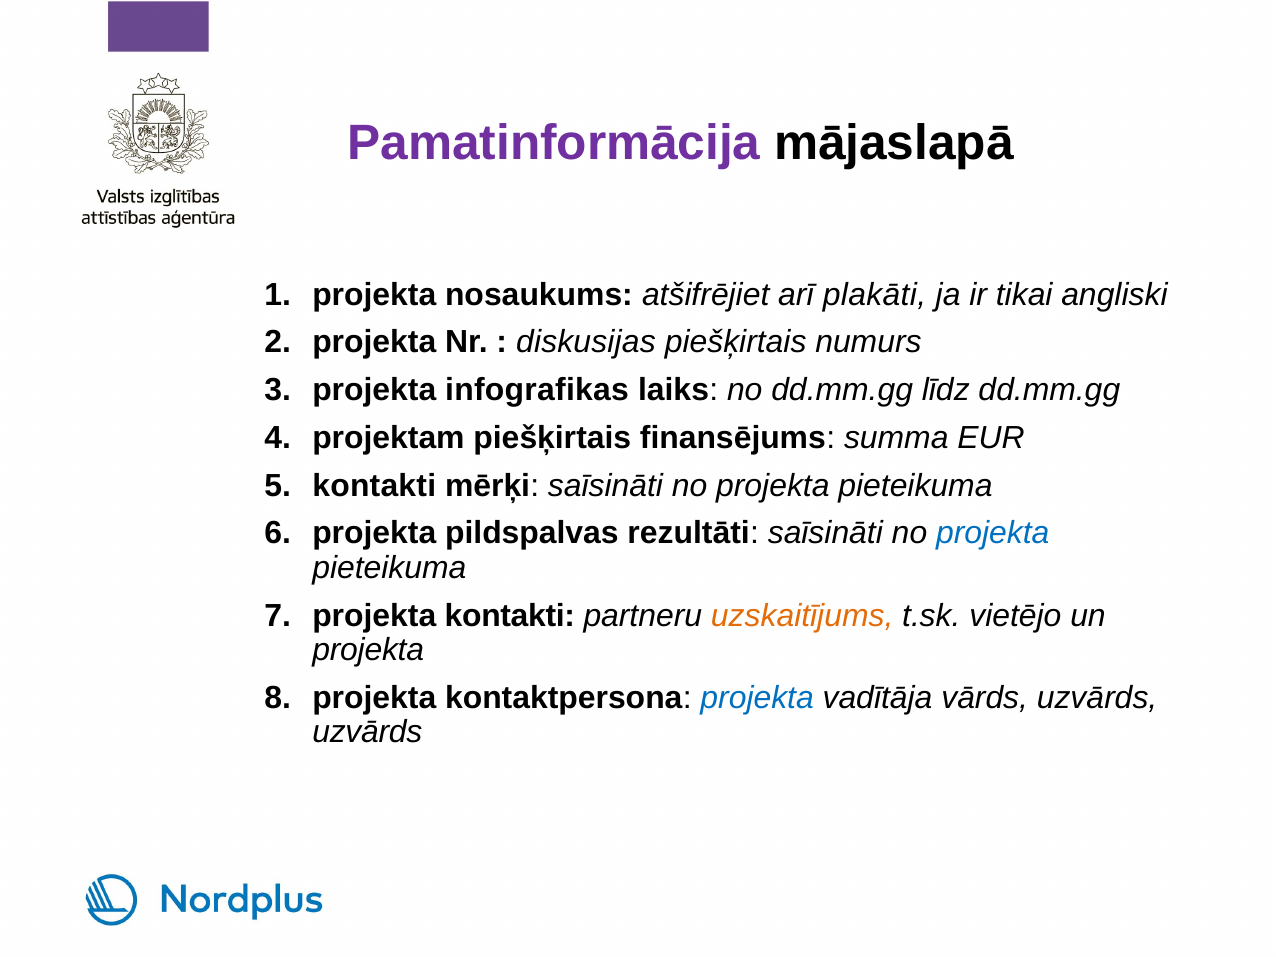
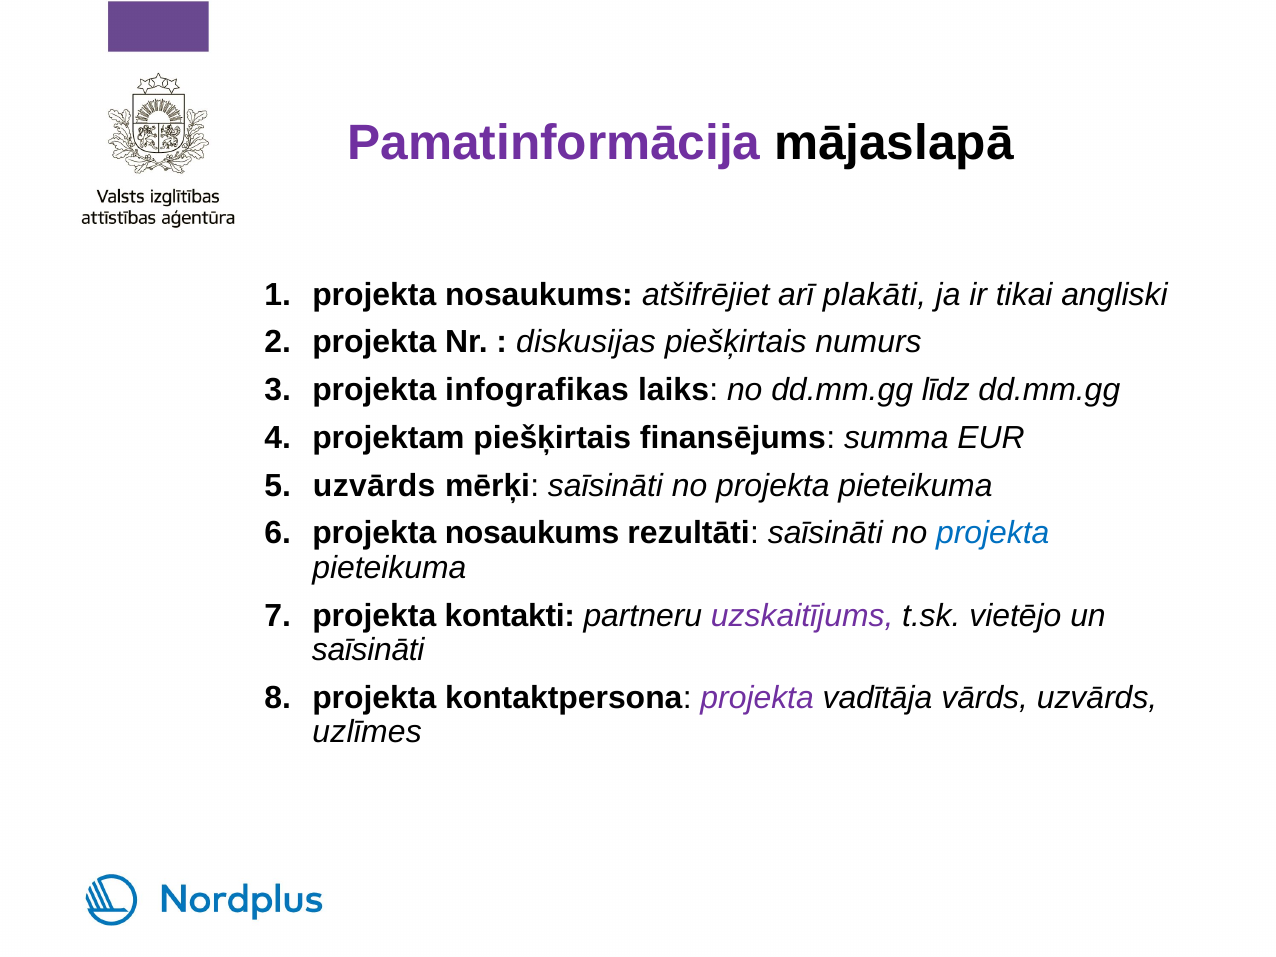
kontakti at (374, 486): kontakti -> uzvārds
pildspalvas at (532, 533): pildspalvas -> nosaukums
uzskaitījums colour: orange -> purple
projekta at (368, 650): projekta -> saīsināti
projekta at (757, 698) colour: blue -> purple
uzvārds at (367, 732): uzvārds -> uzlīmes
